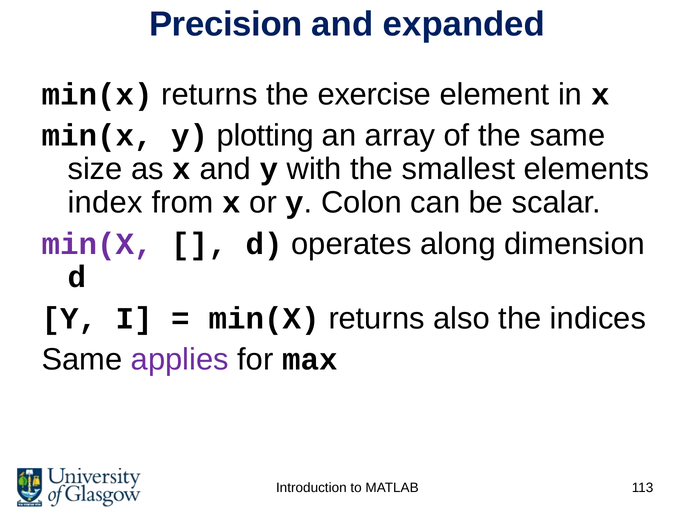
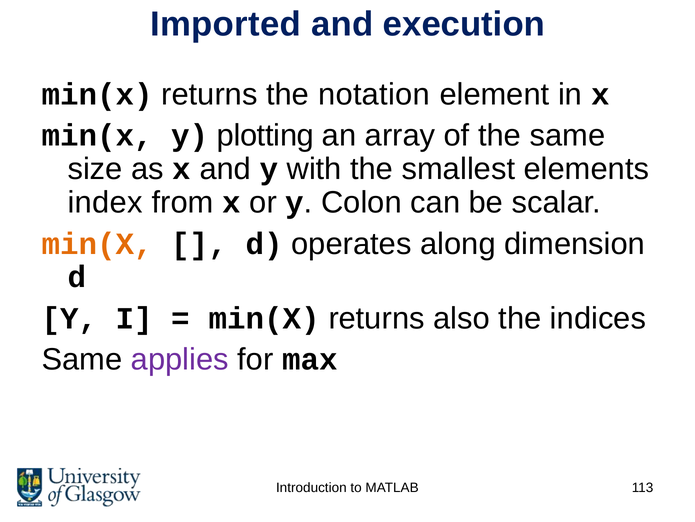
Precision: Precision -> Imported
expanded: expanded -> execution
exercise: exercise -> notation
min(X at (97, 243) colour: purple -> orange
